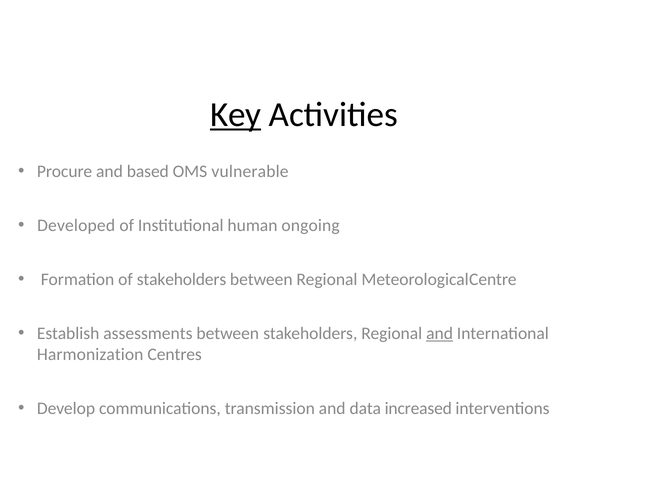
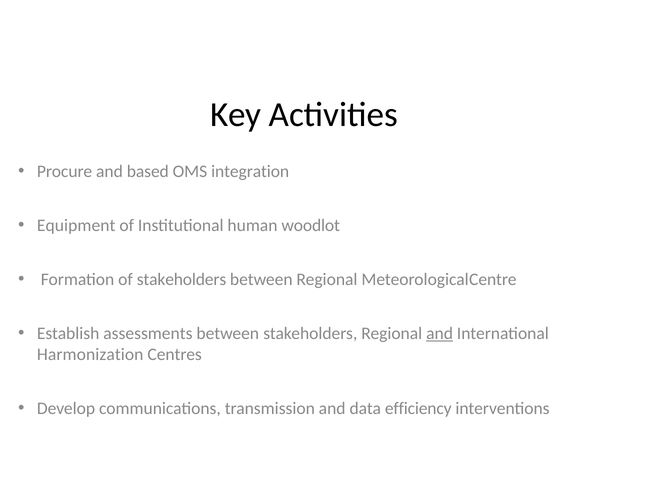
Key underline: present -> none
vulnerable: vulnerable -> integration
Developed: Developed -> Equipment
ongoing: ongoing -> woodlot
increased: increased -> efficiency
